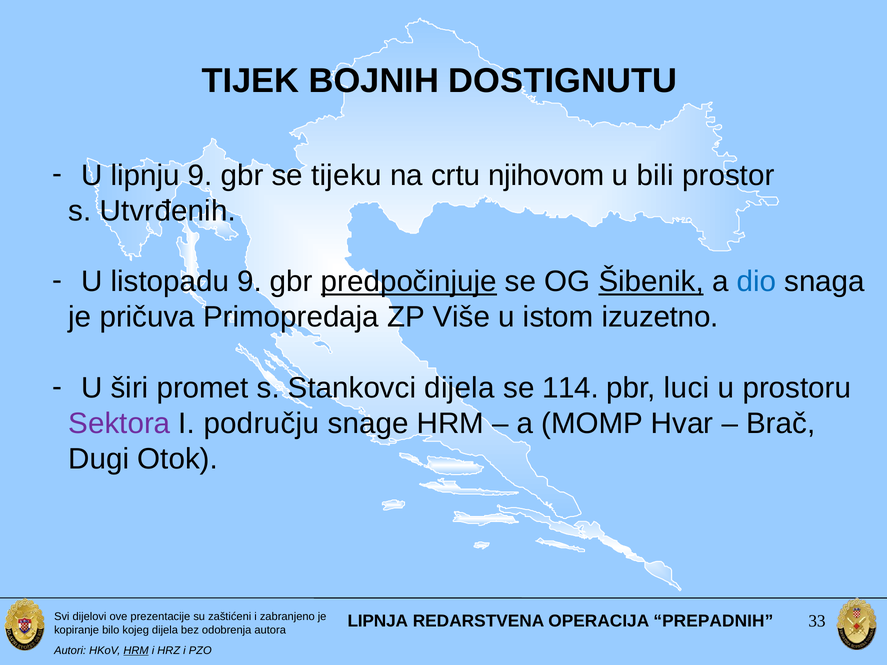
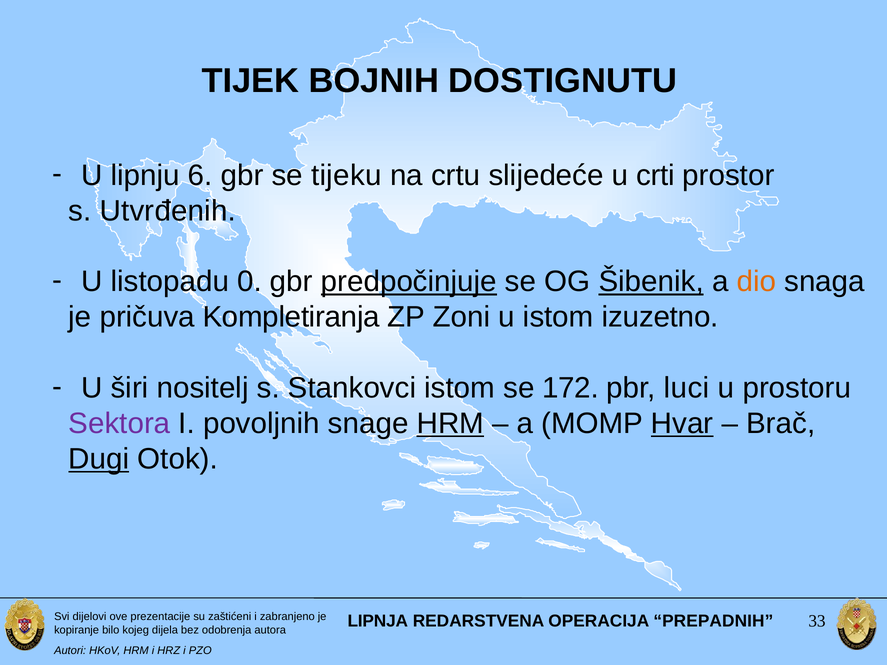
lipnju 9: 9 -> 6
njihovom: njihovom -> slijedeće
bili: bili -> crti
listopadu 9: 9 -> 0
dio colour: blue -> orange
Primopredaja: Primopredaja -> Kompletiranja
Više: Više -> Zoni
promet: promet -> nositelj
Stankovci dijela: dijela -> istom
114: 114 -> 172
području: području -> povoljnih
HRM at (450, 424) underline: none -> present
Hvar underline: none -> present
Dugi underline: none -> present
HRM at (136, 651) underline: present -> none
